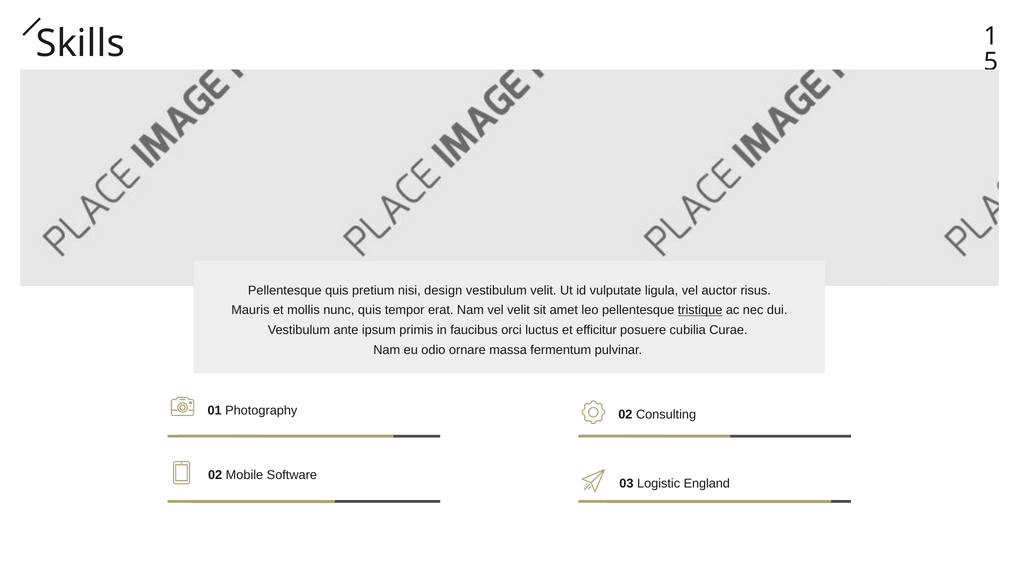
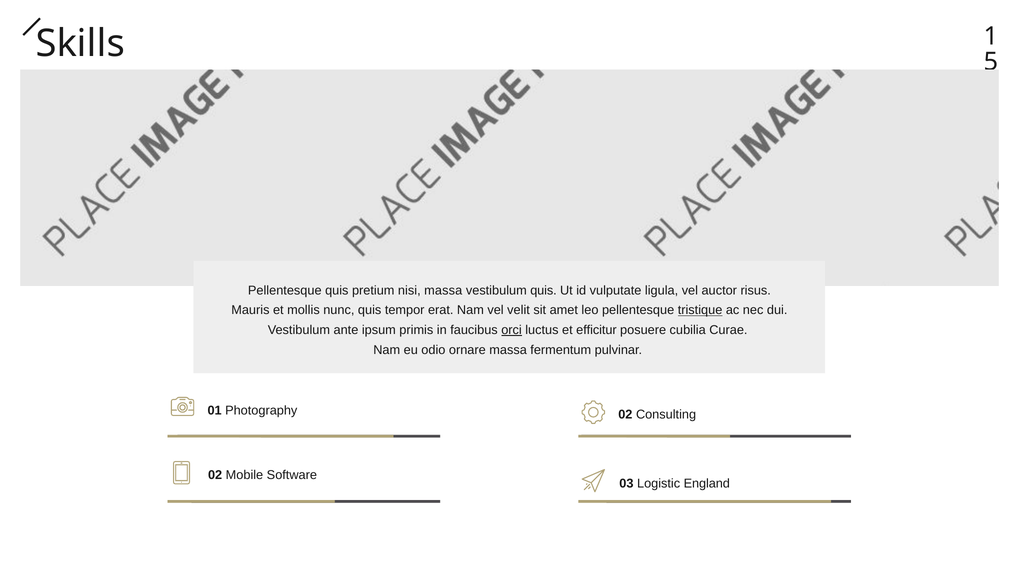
nisi design: design -> massa
vestibulum velit: velit -> quis
orci underline: none -> present
